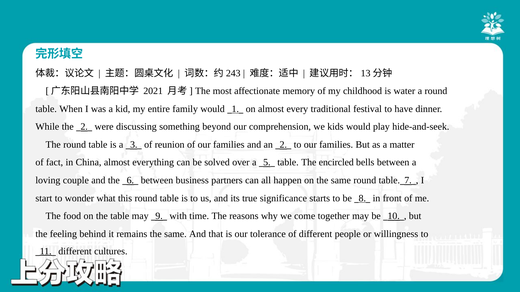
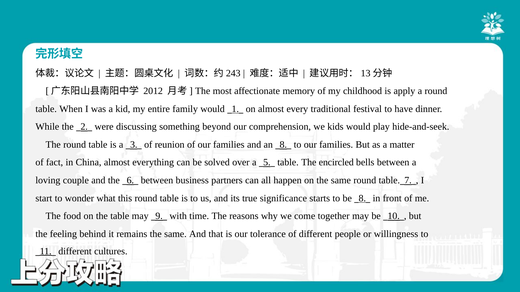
2021: 2021 -> 2012
water: water -> apply
2 at (283, 145): 2 -> 8
